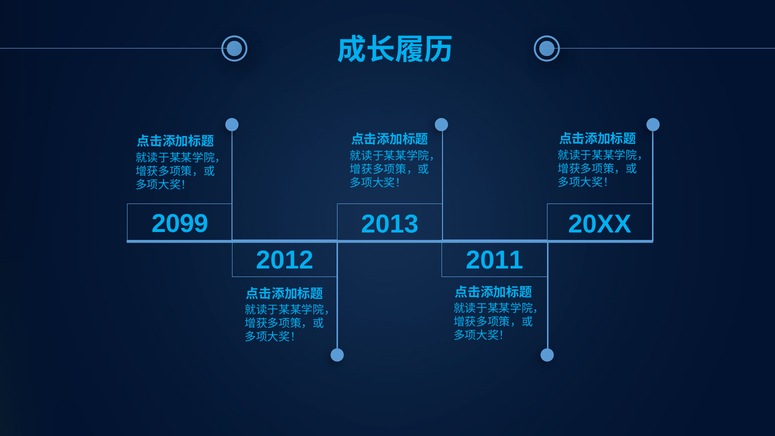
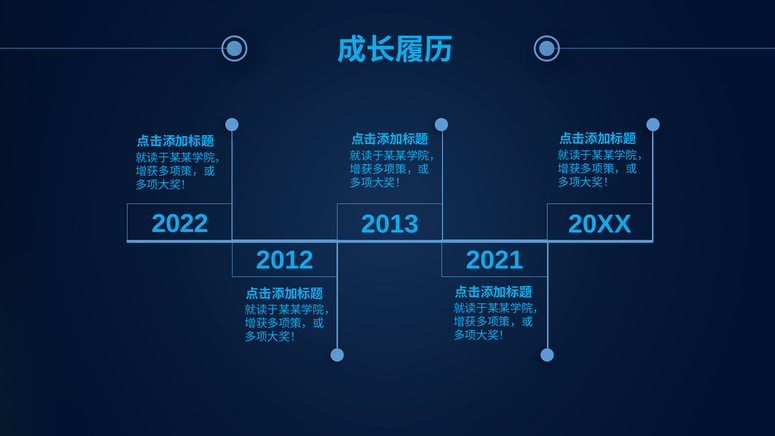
2099: 2099 -> 2022
2011: 2011 -> 2021
